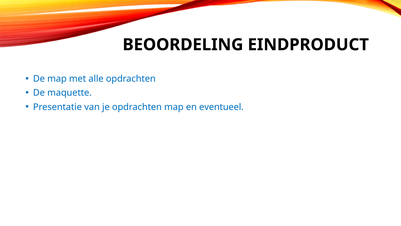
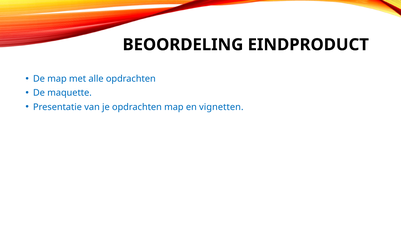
eventueel: eventueel -> vignetten
